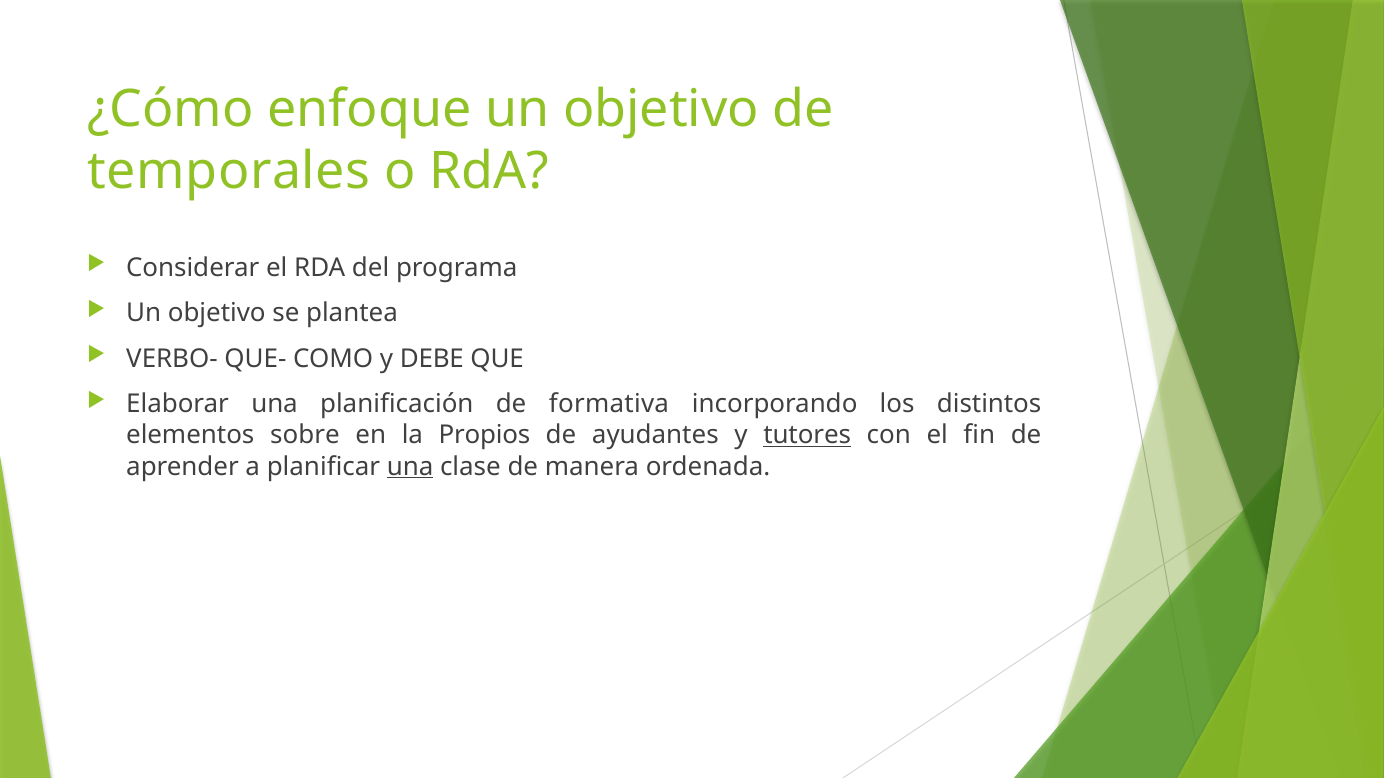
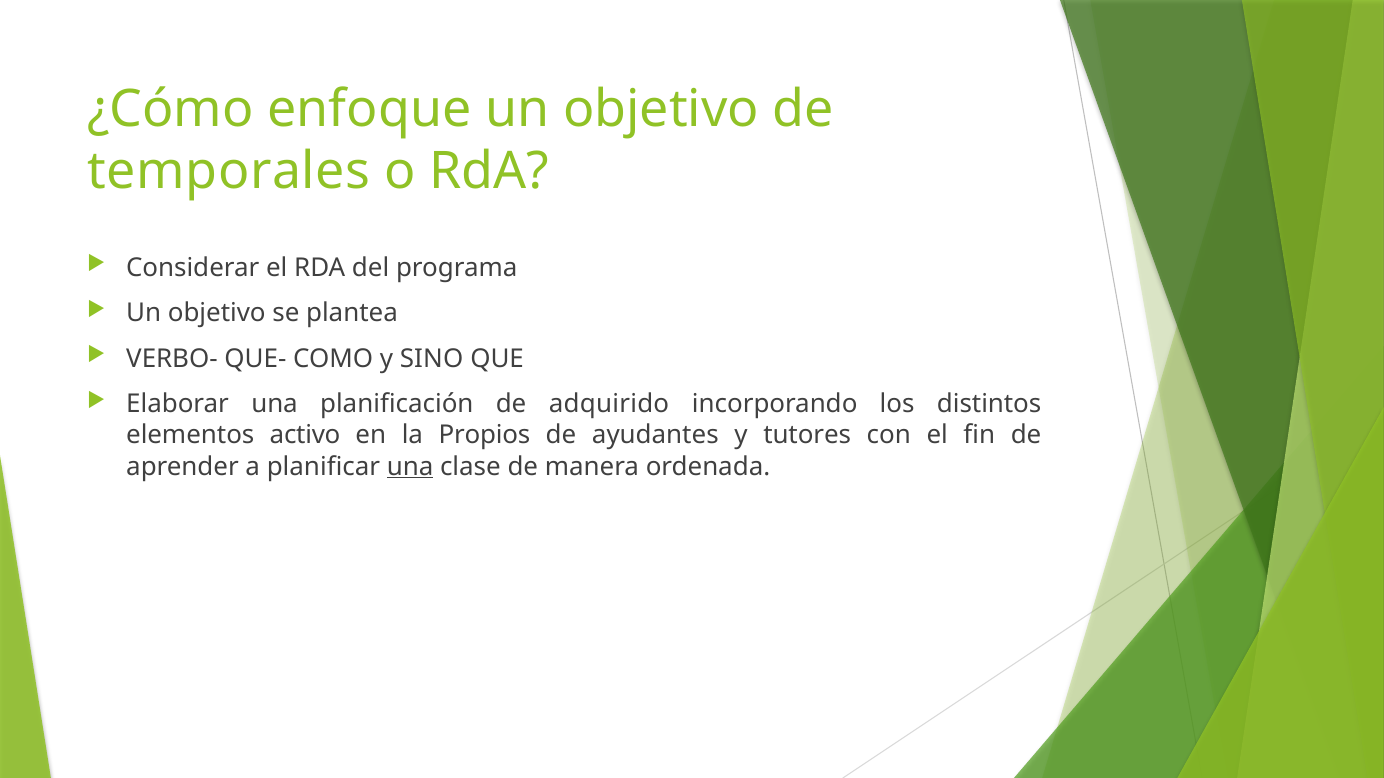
DEBE: DEBE -> SINO
formativa: formativa -> adquirido
sobre: sobre -> activo
tutores underline: present -> none
